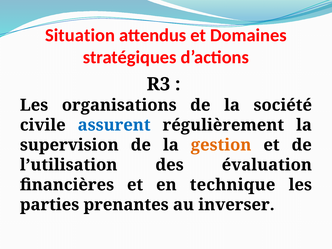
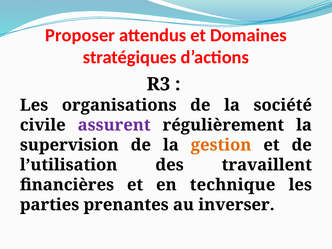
Situation: Situation -> Proposer
assurent colour: blue -> purple
évaluation: évaluation -> travaillent
